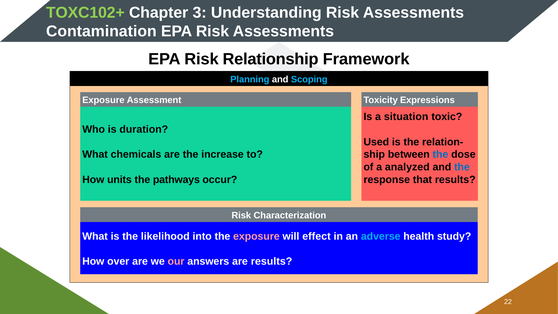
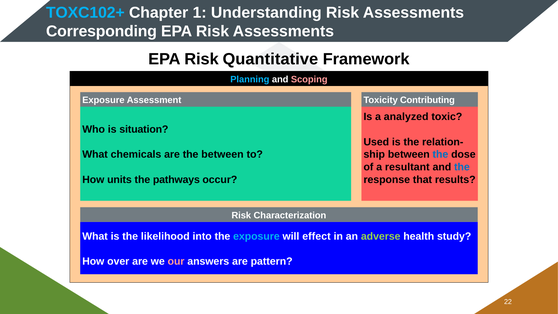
TOXC102+ colour: light green -> light blue
3: 3 -> 1
Contamination: Contamination -> Corresponding
Relationship: Relationship -> Quantitative
Scoping colour: light blue -> pink
Expressions: Expressions -> Contributing
situation: situation -> analyzed
duration: duration -> situation
the increase: increase -> between
analyzed: analyzed -> resultant
exposure at (256, 236) colour: pink -> light blue
adverse colour: light blue -> light green
are results: results -> pattern
